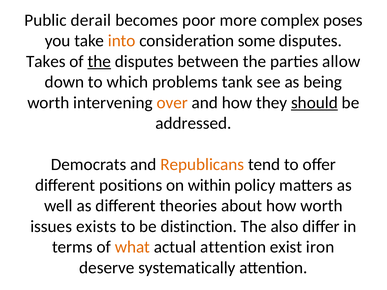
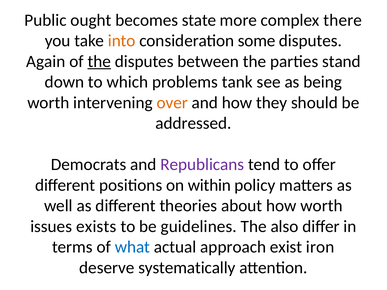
derail: derail -> ought
poor: poor -> state
poses: poses -> there
Takes: Takes -> Again
allow: allow -> stand
should underline: present -> none
Republicans colour: orange -> purple
distinction: distinction -> guidelines
what colour: orange -> blue
actual attention: attention -> approach
